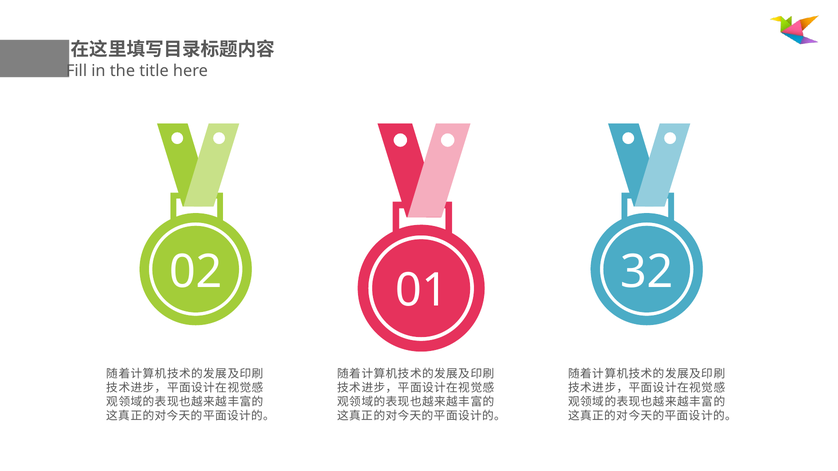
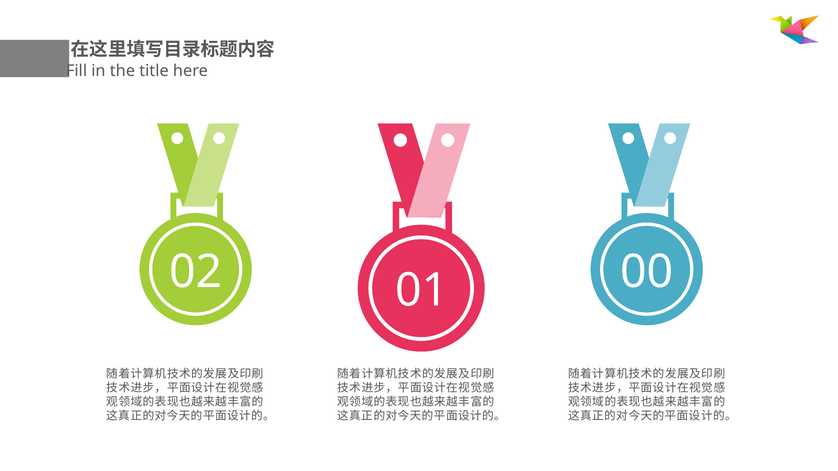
32: 32 -> 00
